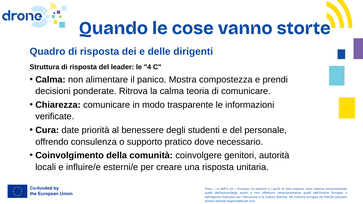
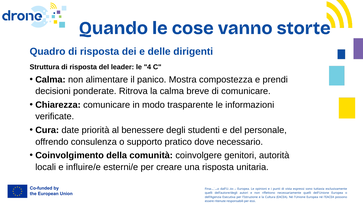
teoria: teoria -> breve
